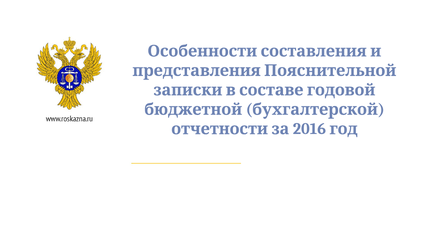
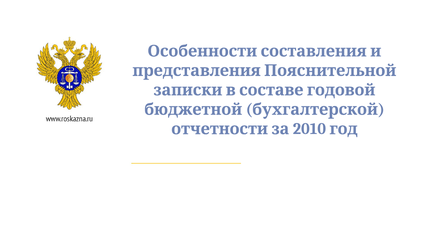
2016: 2016 -> 2010
